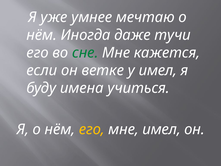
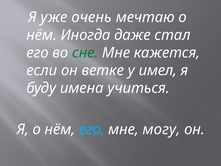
умнее: умнее -> очень
тучи: тучи -> стал
его at (92, 129) colour: yellow -> light blue
мне имел: имел -> могу
